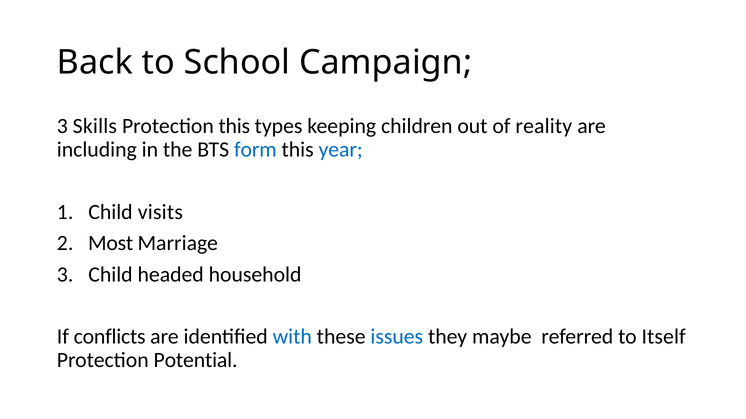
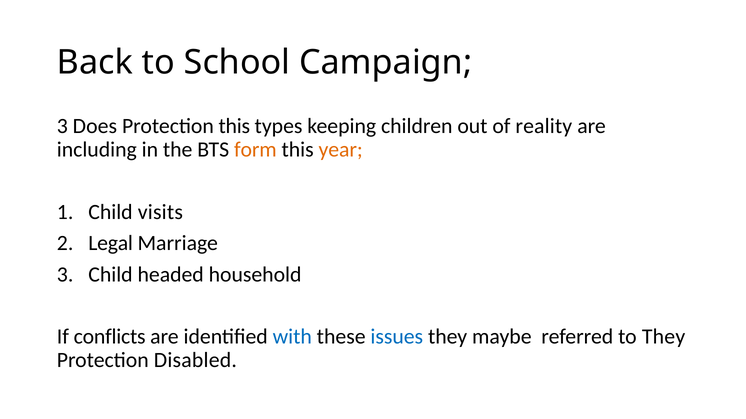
Skills: Skills -> Does
form colour: blue -> orange
year colour: blue -> orange
Most: Most -> Legal
to Itself: Itself -> They
Potential: Potential -> Disabled
